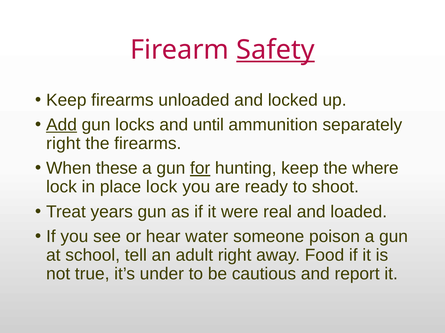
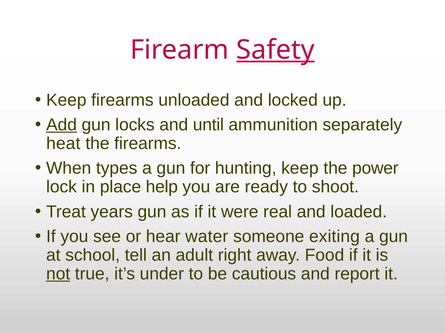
right at (63, 144): right -> heat
these: these -> types
for underline: present -> none
where: where -> power
place lock: lock -> help
poison: poison -> exiting
not underline: none -> present
